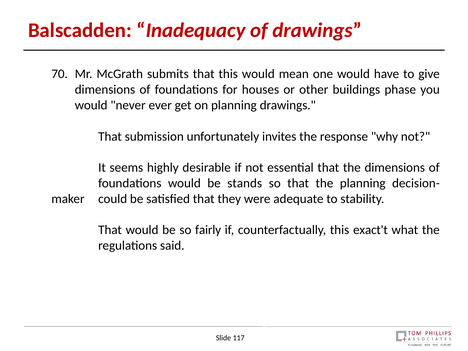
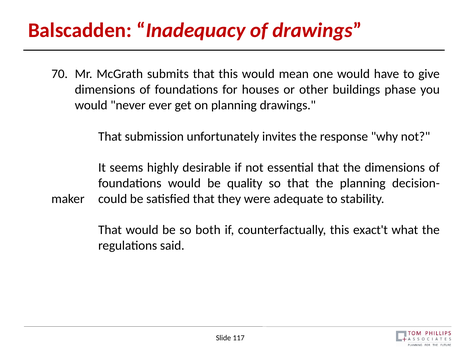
stands: stands -> quality
fairly: fairly -> both
